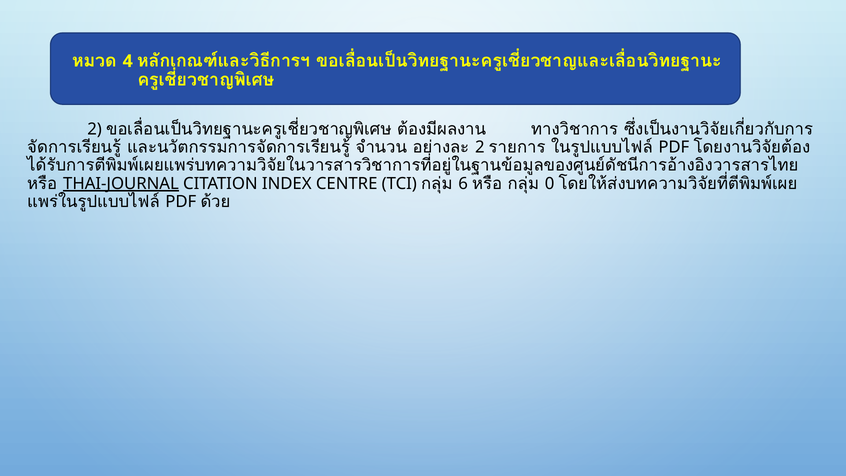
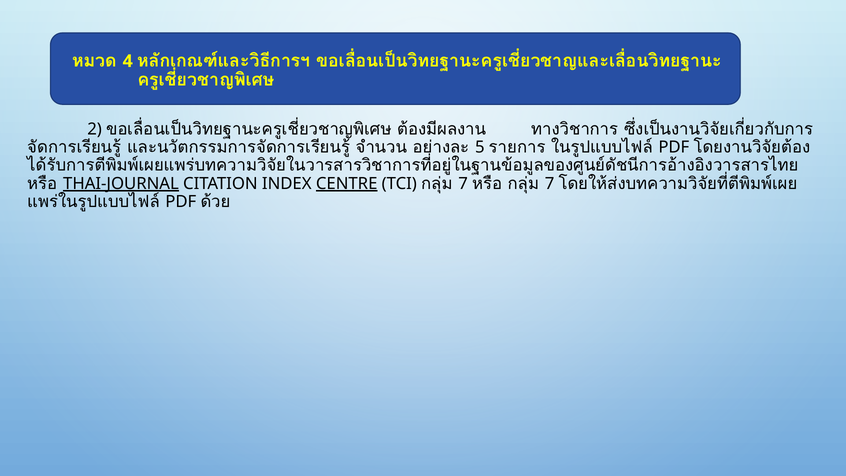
2 at (480, 147): 2 -> 5
CENTRE underline: none -> present
6 at (463, 184): 6 -> 7
0 at (550, 184): 0 -> 7
